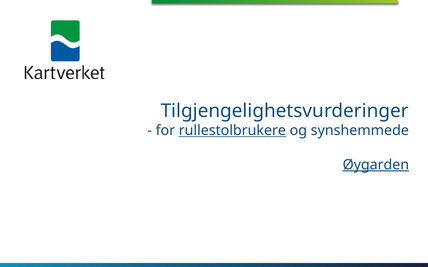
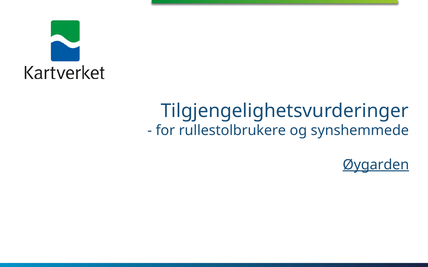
rullestolbrukere underline: present -> none
